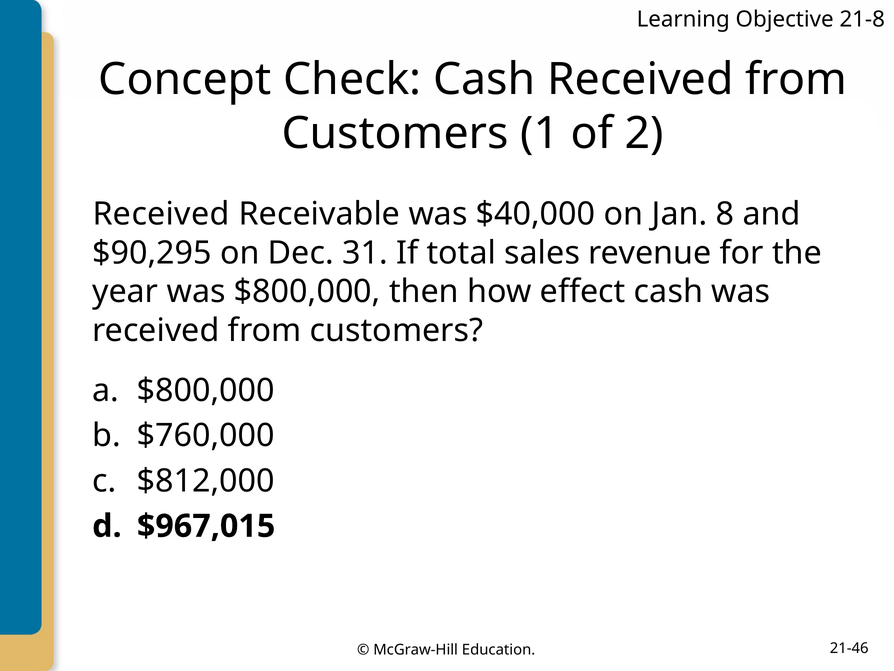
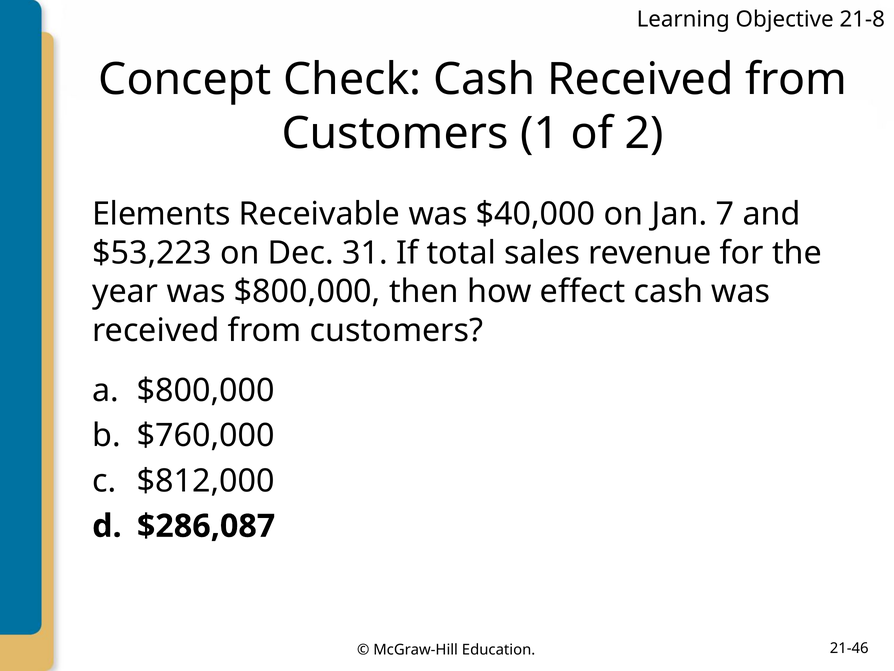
Received at (161, 214): Received -> Elements
8: 8 -> 7
$90,295: $90,295 -> $53,223
$967,015: $967,015 -> $286,087
